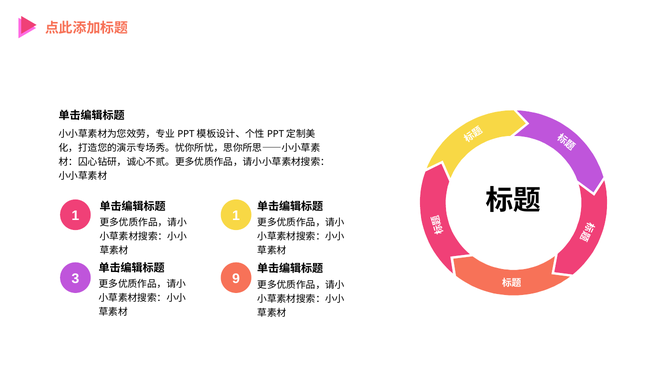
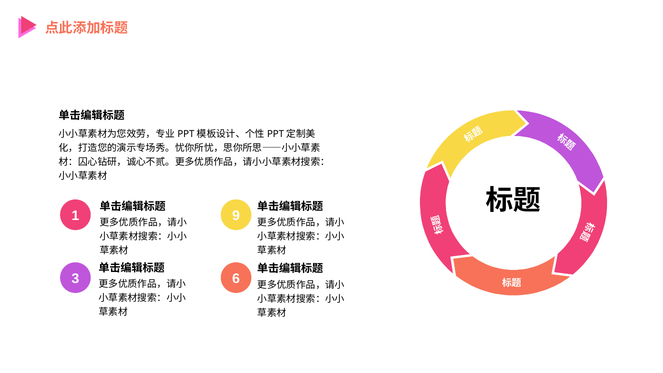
1 1: 1 -> 9
9: 9 -> 6
